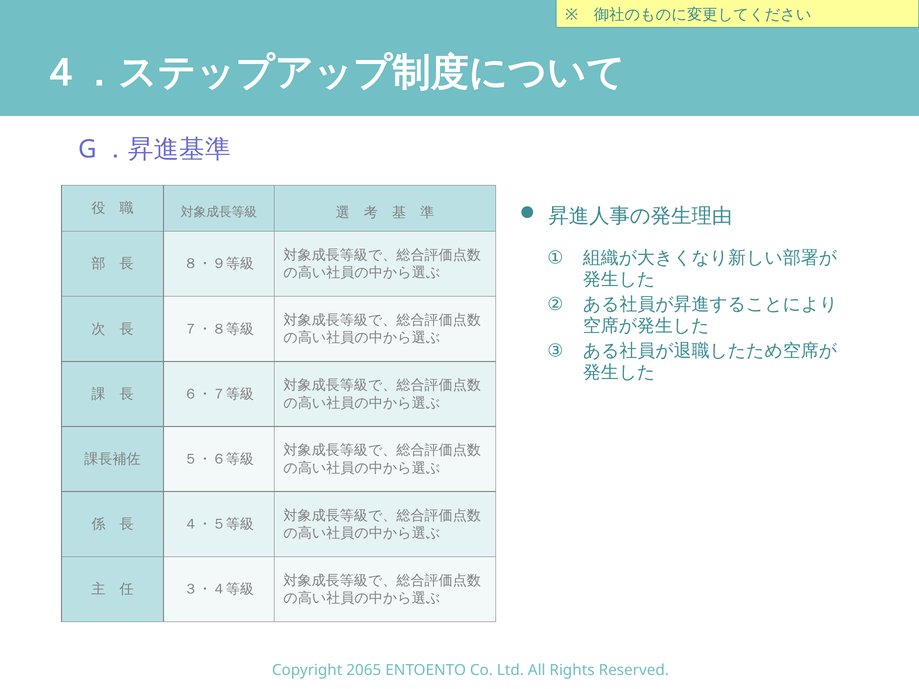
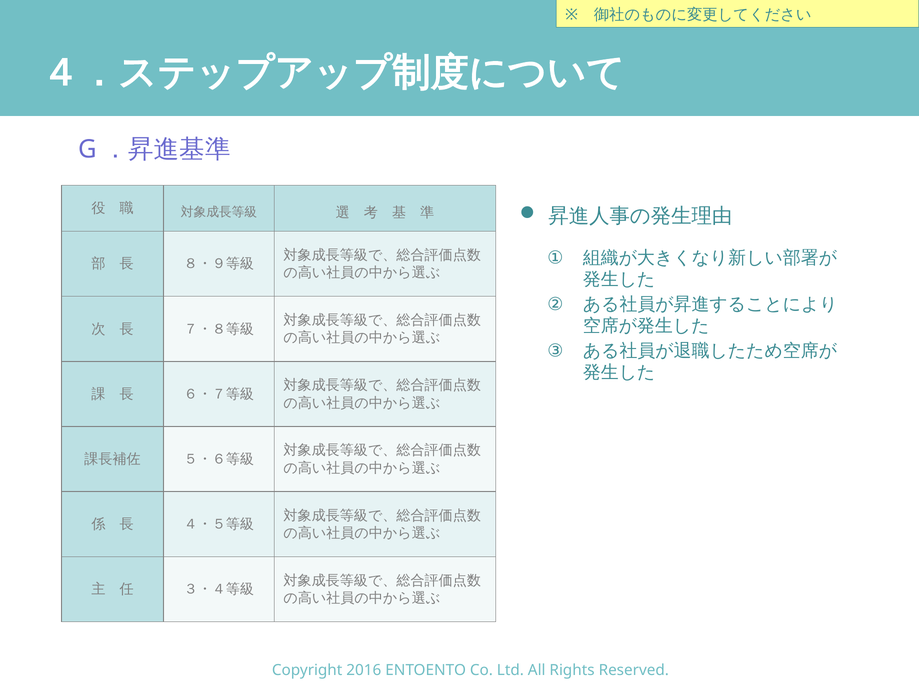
2065: 2065 -> 2016
